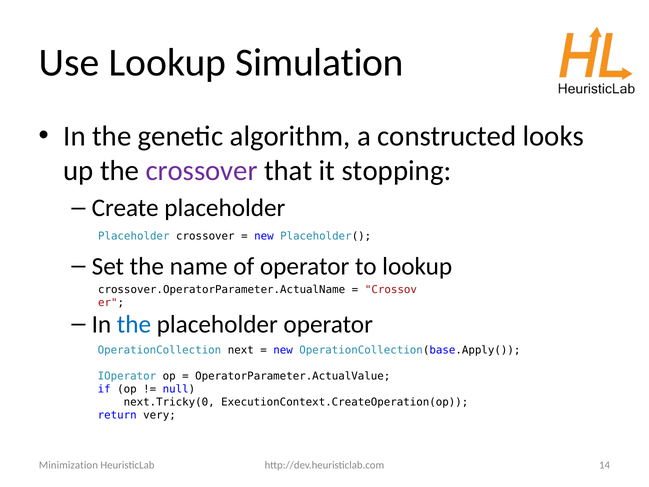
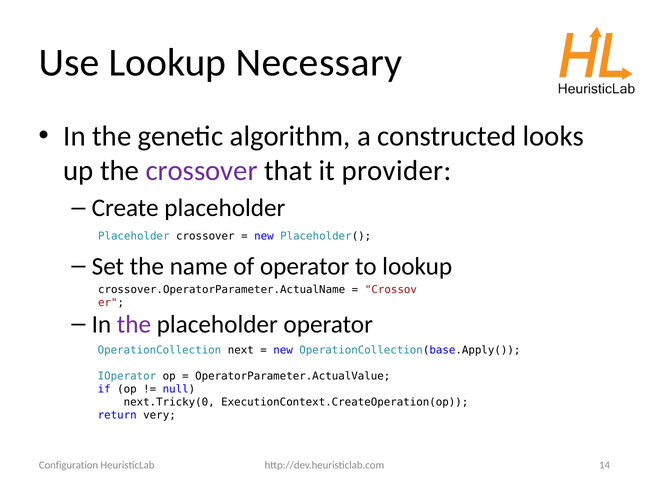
Simulation: Simulation -> Necessary
stopping: stopping -> provider
the at (134, 324) colour: blue -> purple
Minimization: Minimization -> Configuration
